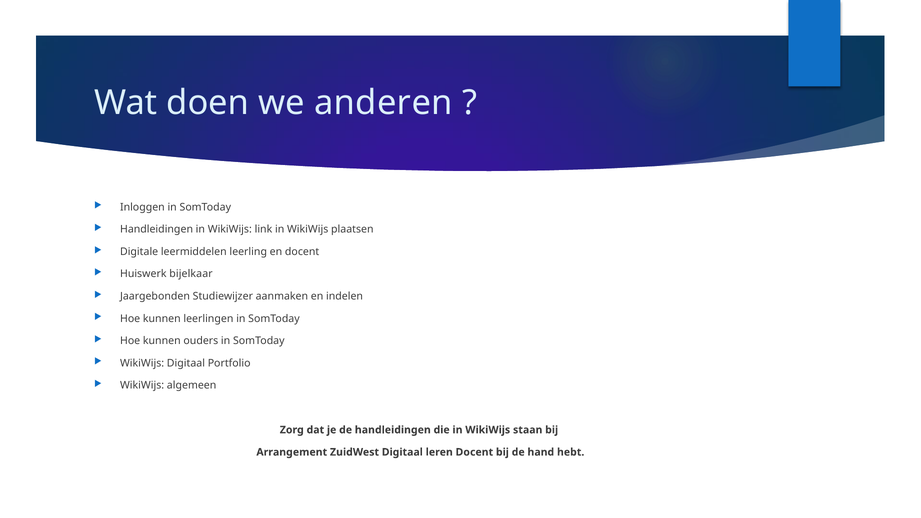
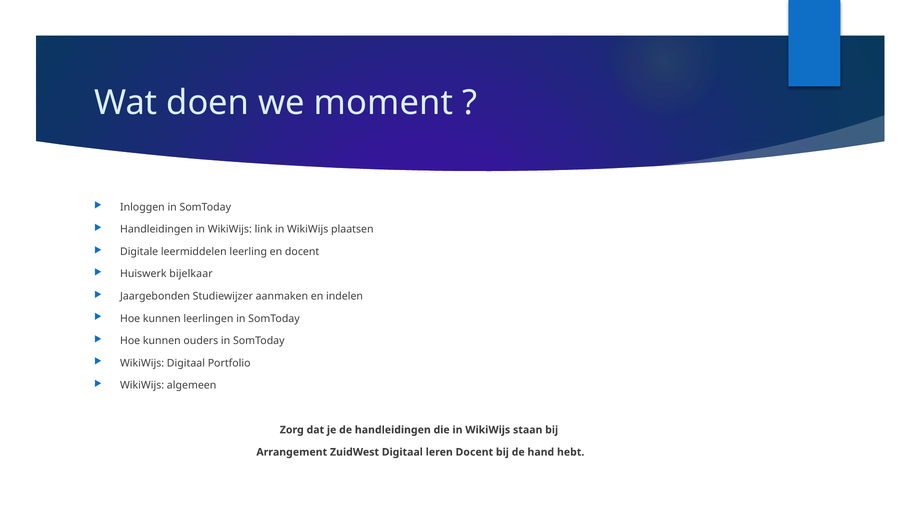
anderen: anderen -> moment
